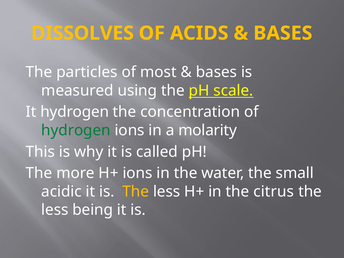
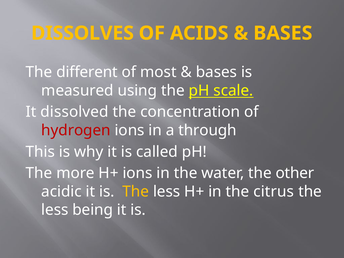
particles: particles -> different
It hydrogen: hydrogen -> dissolved
hydrogen at (76, 130) colour: green -> red
molarity: molarity -> through
small: small -> other
